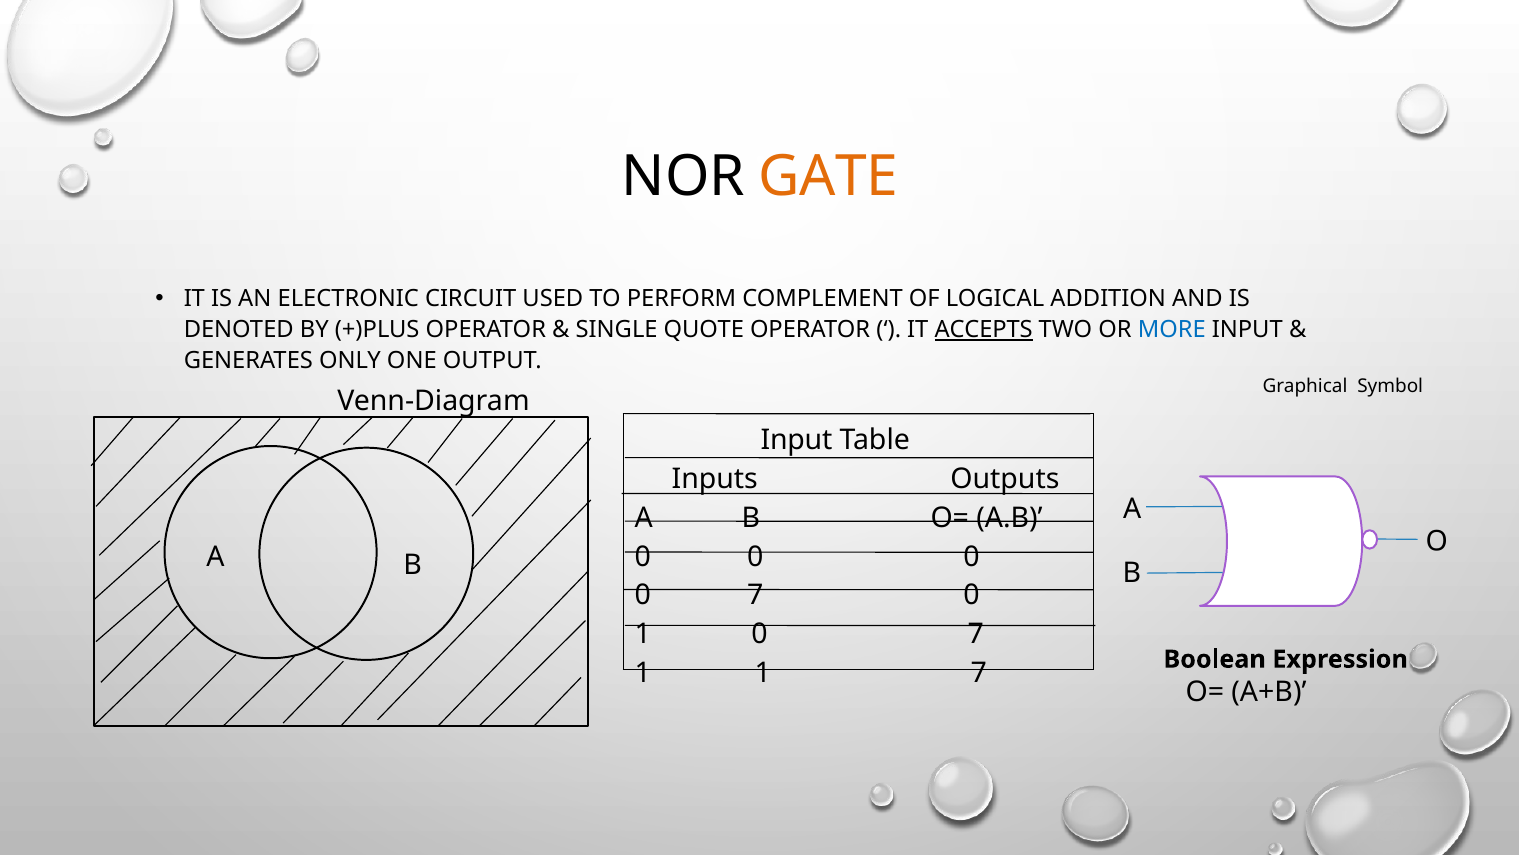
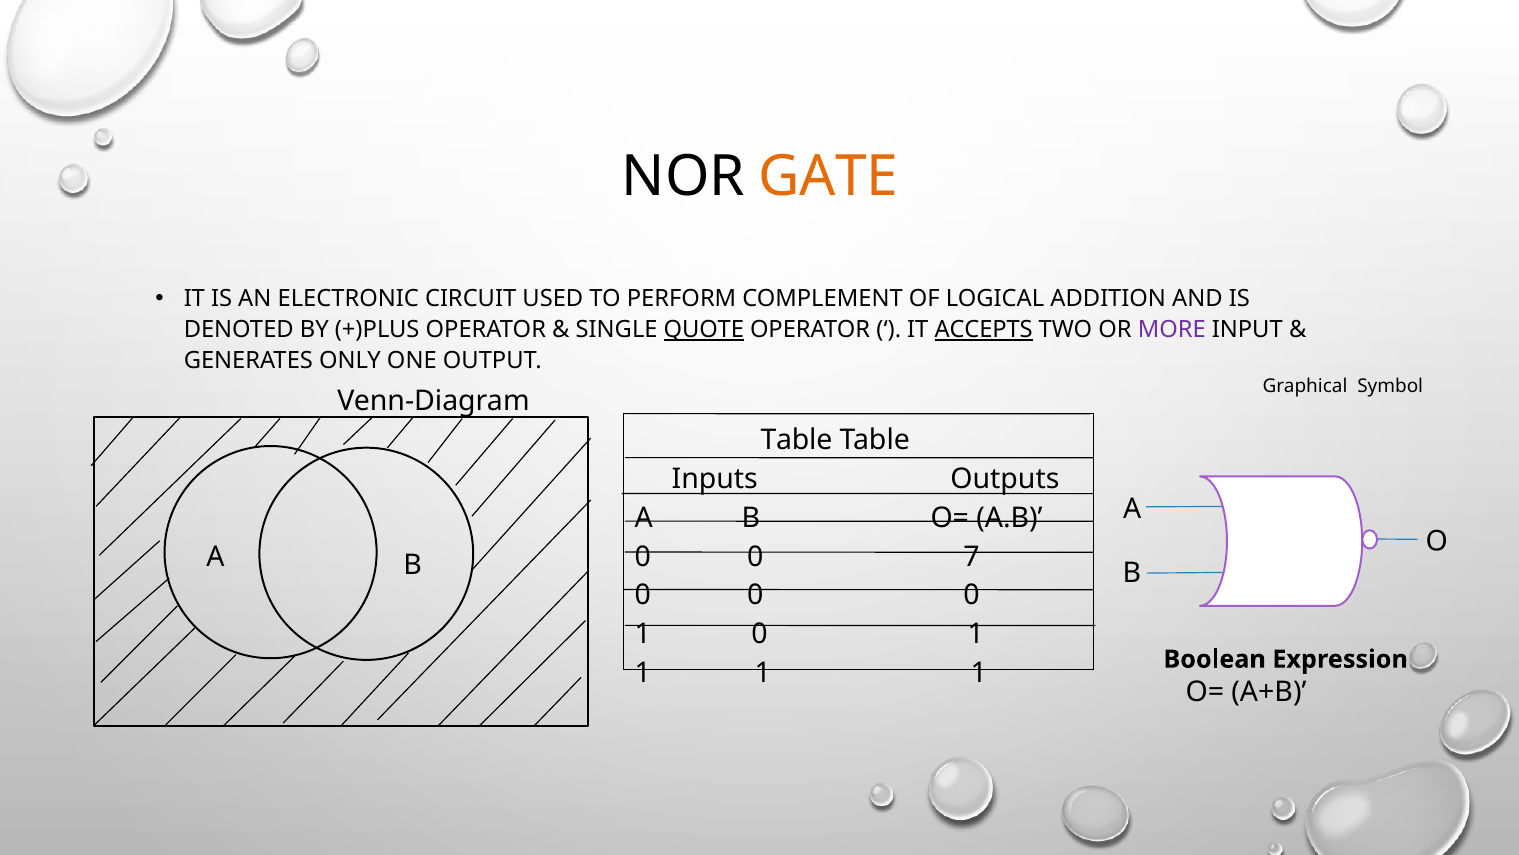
QUOTE underline: none -> present
MORE colour: blue -> purple
Input at (796, 440): Input -> Table
0 at (971, 556): 0 -> 7
7 at (755, 595): 7 -> 0
1 0 7: 7 -> 1
7 at (979, 673): 7 -> 1
